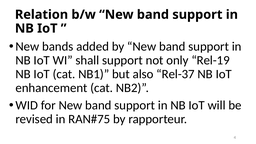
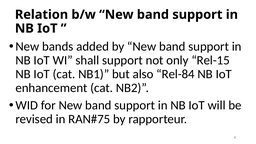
Rel-19: Rel-19 -> Rel-15
Rel-37: Rel-37 -> Rel-84
